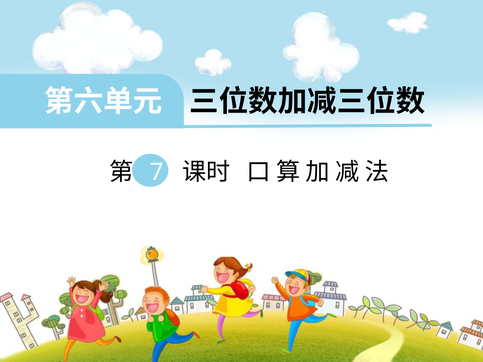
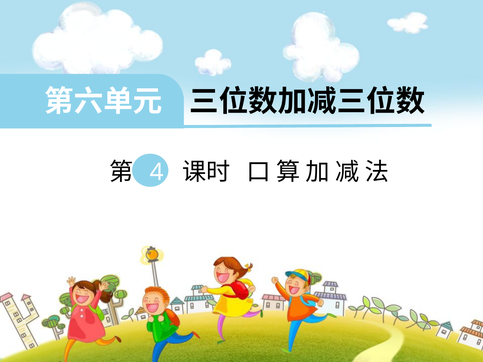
7: 7 -> 4
